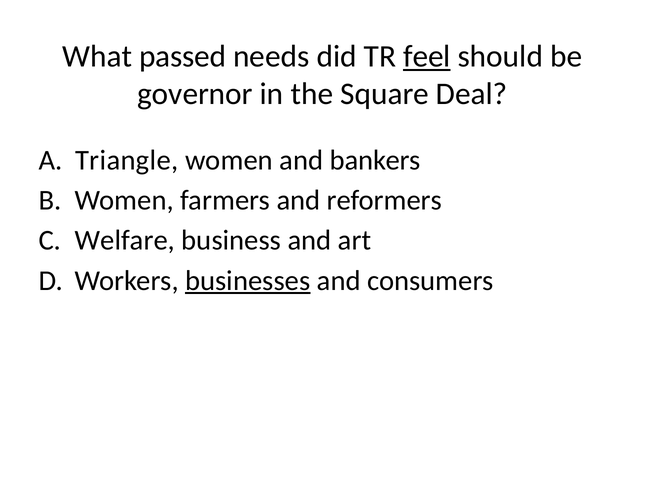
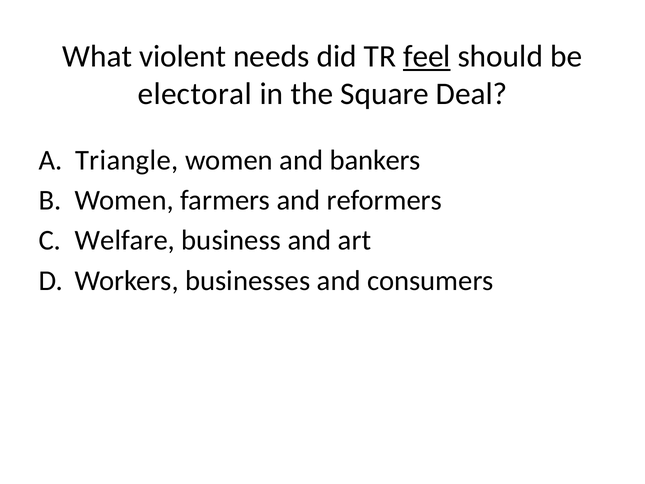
passed: passed -> violent
governor: governor -> electoral
businesses underline: present -> none
